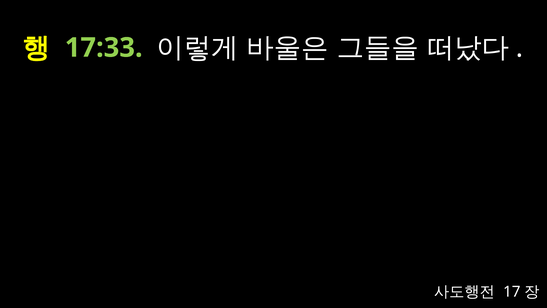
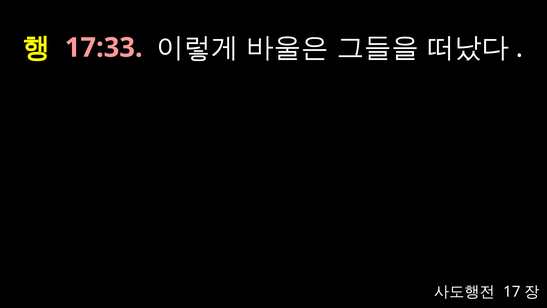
17:33 colour: light green -> pink
